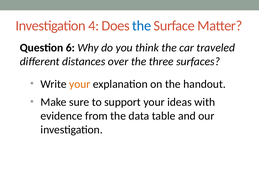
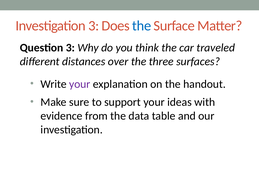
Investigation 4: 4 -> 3
Question 6: 6 -> 3
your at (80, 84) colour: orange -> purple
